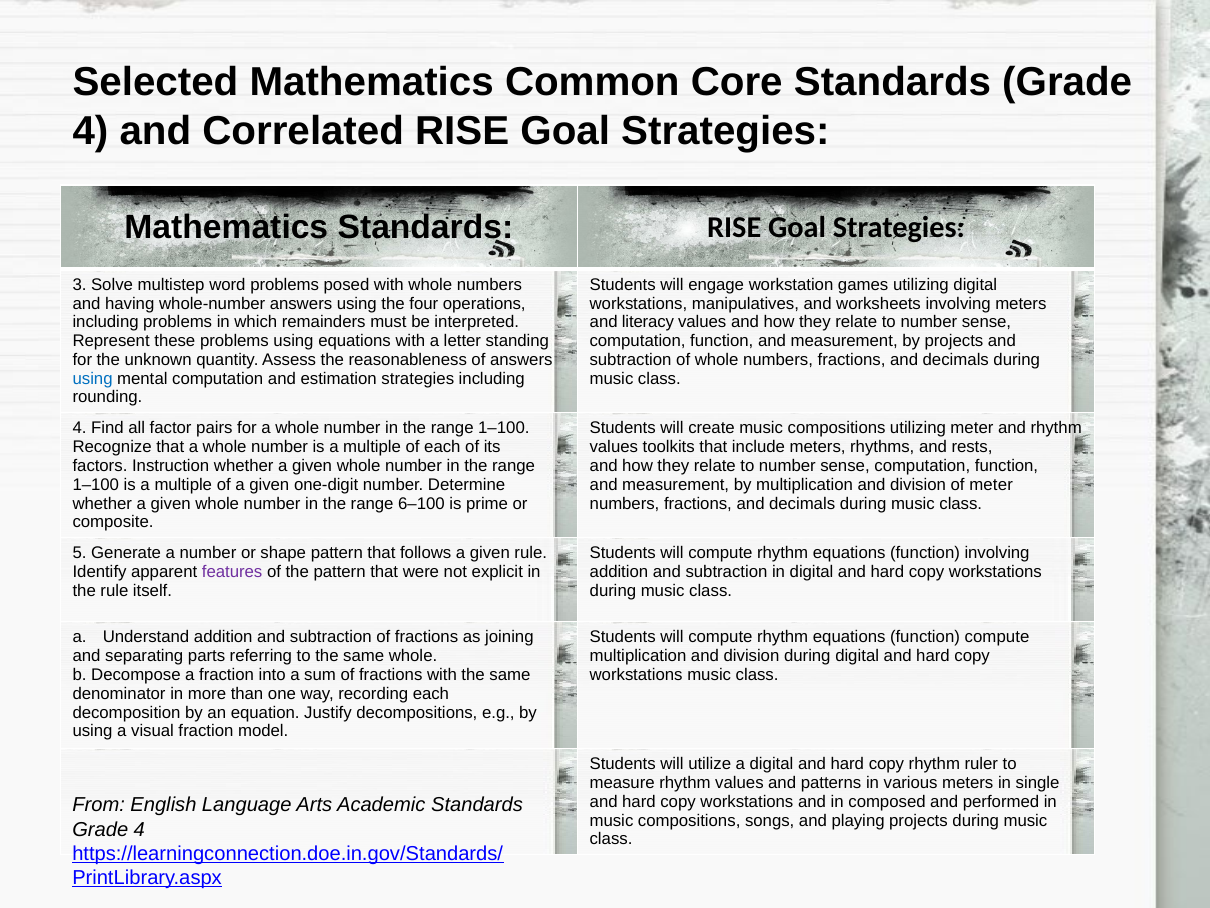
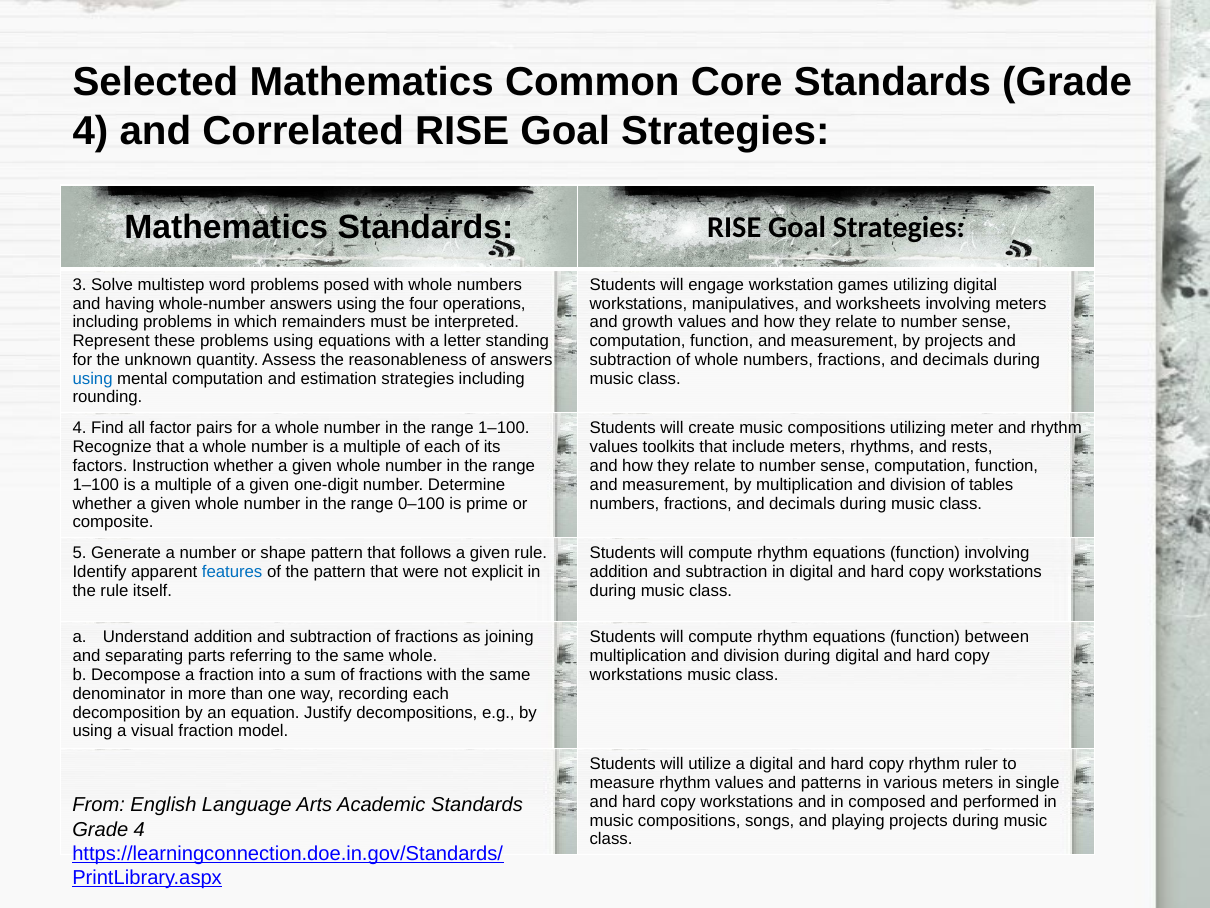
literacy: literacy -> growth
of meter: meter -> tables
6–100: 6–100 -> 0–100
features colour: purple -> blue
function compute: compute -> between
